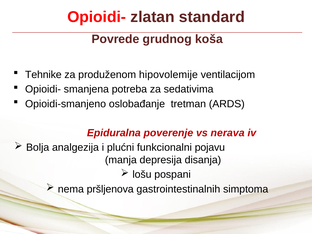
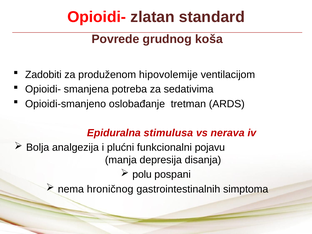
Tehnike: Tehnike -> Zadobiti
poverenje: poverenje -> stimulusa
lošu: lošu -> polu
pršljenova: pršljenova -> hroničnog
